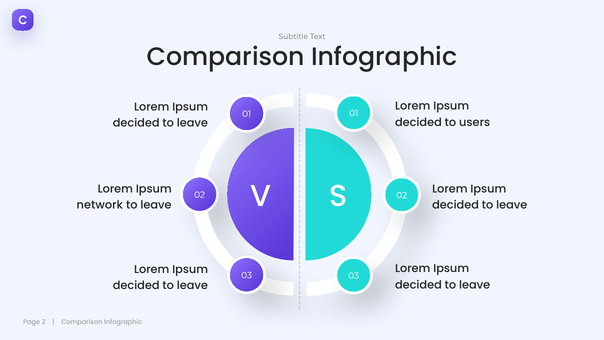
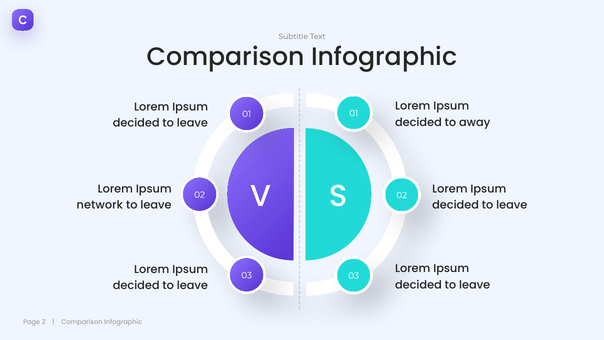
users: users -> away
